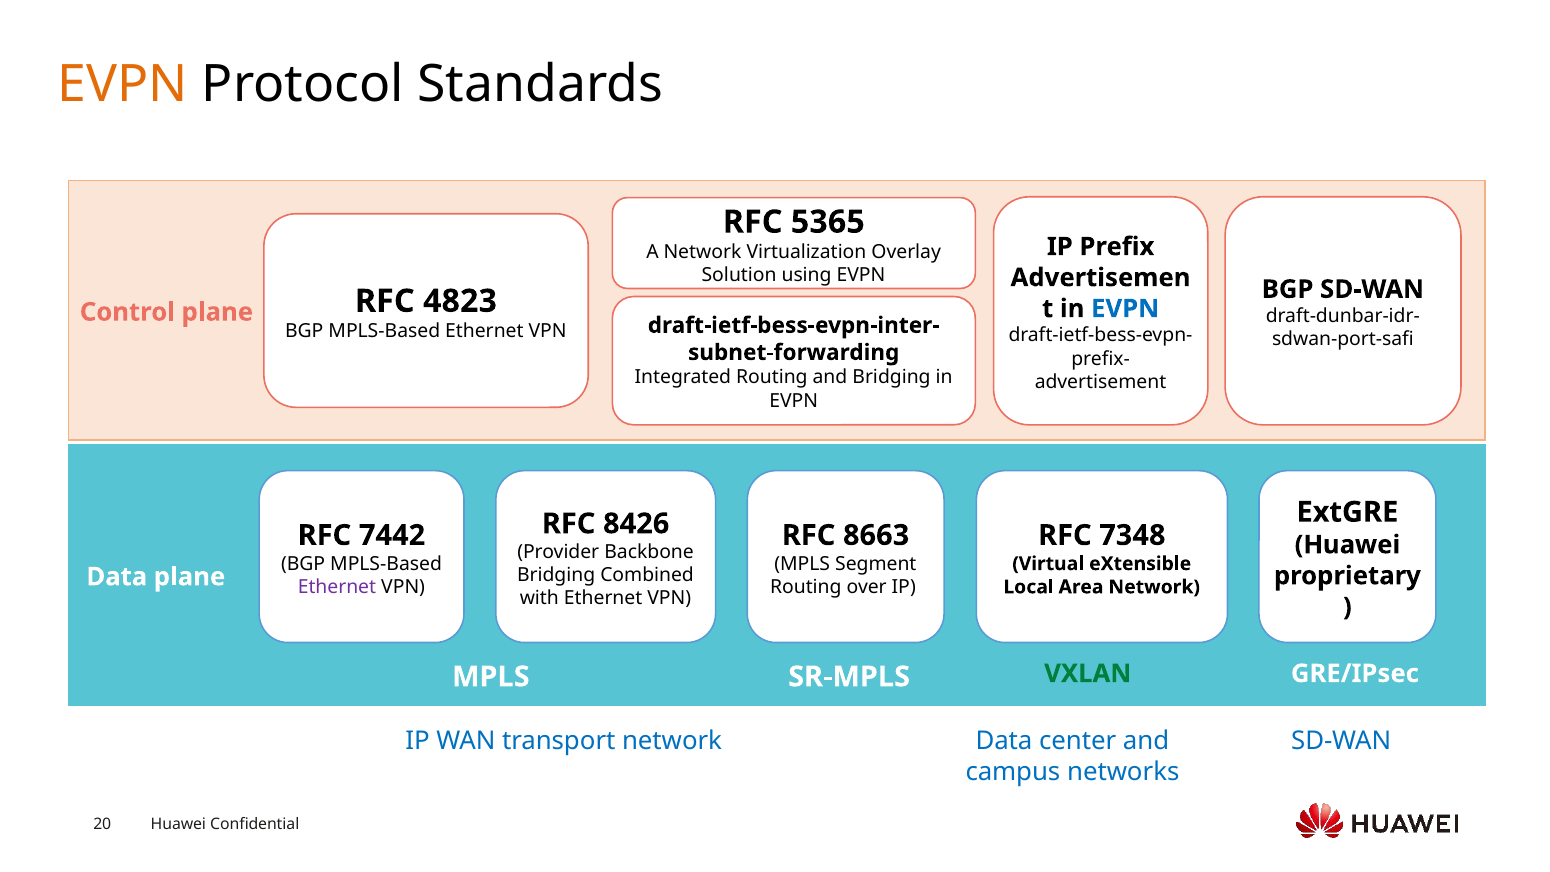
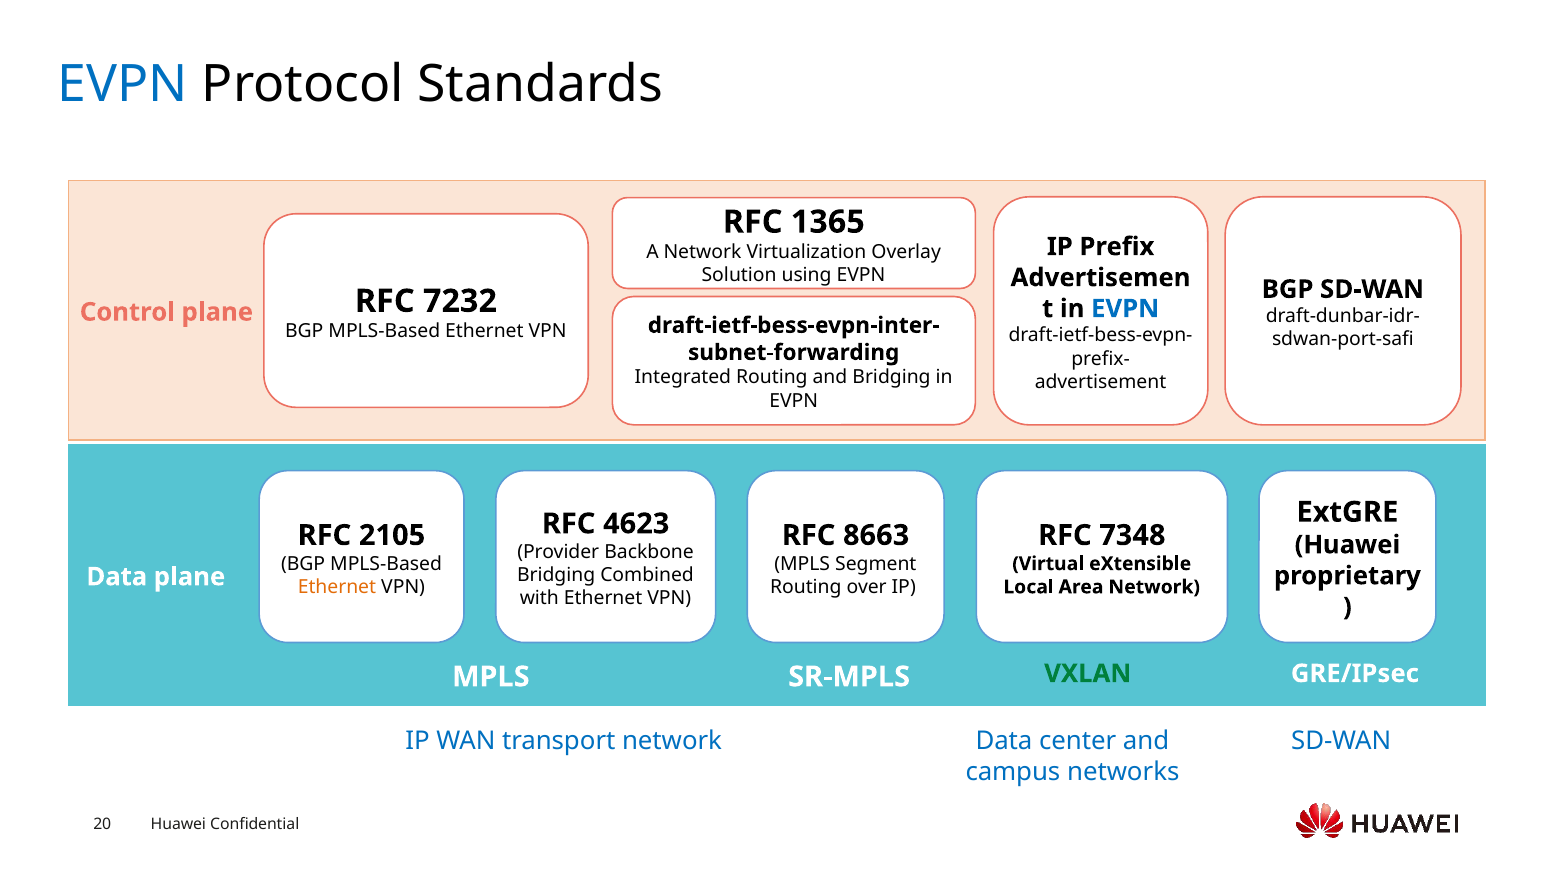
EVPN at (123, 85) colour: orange -> blue
5365: 5365 -> 1365
4823: 4823 -> 7232
8426: 8426 -> 4623
7442: 7442 -> 2105
Ethernet at (337, 587) colour: purple -> orange
